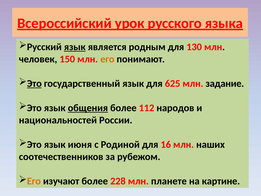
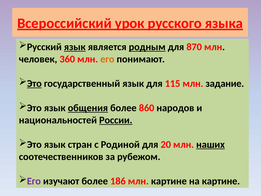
родным underline: none -> present
130: 130 -> 870
150: 150 -> 360
625: 625 -> 115
112: 112 -> 860
России underline: none -> present
июня: июня -> стран
16: 16 -> 20
наших underline: none -> present
Его at (34, 181) colour: orange -> purple
228: 228 -> 186
млн планете: планете -> картине
